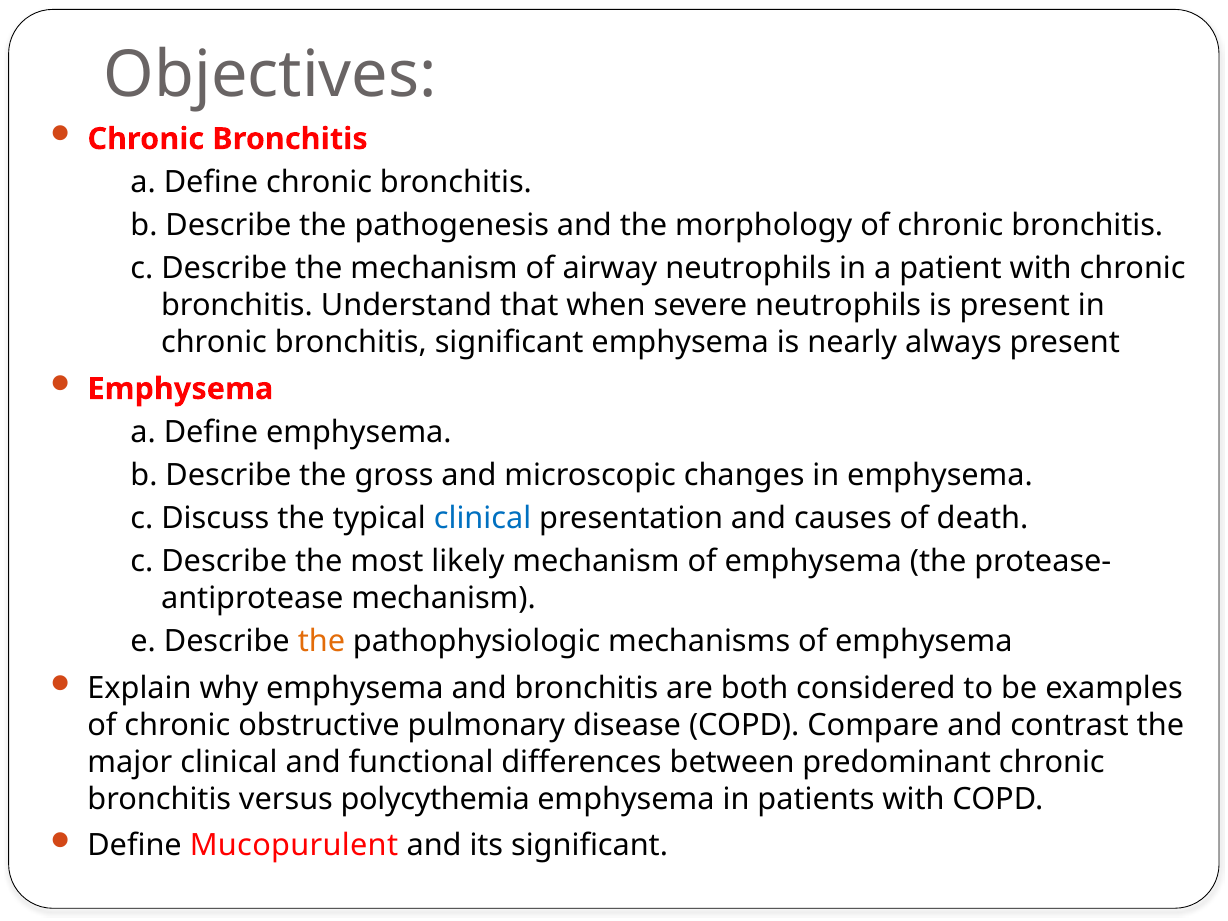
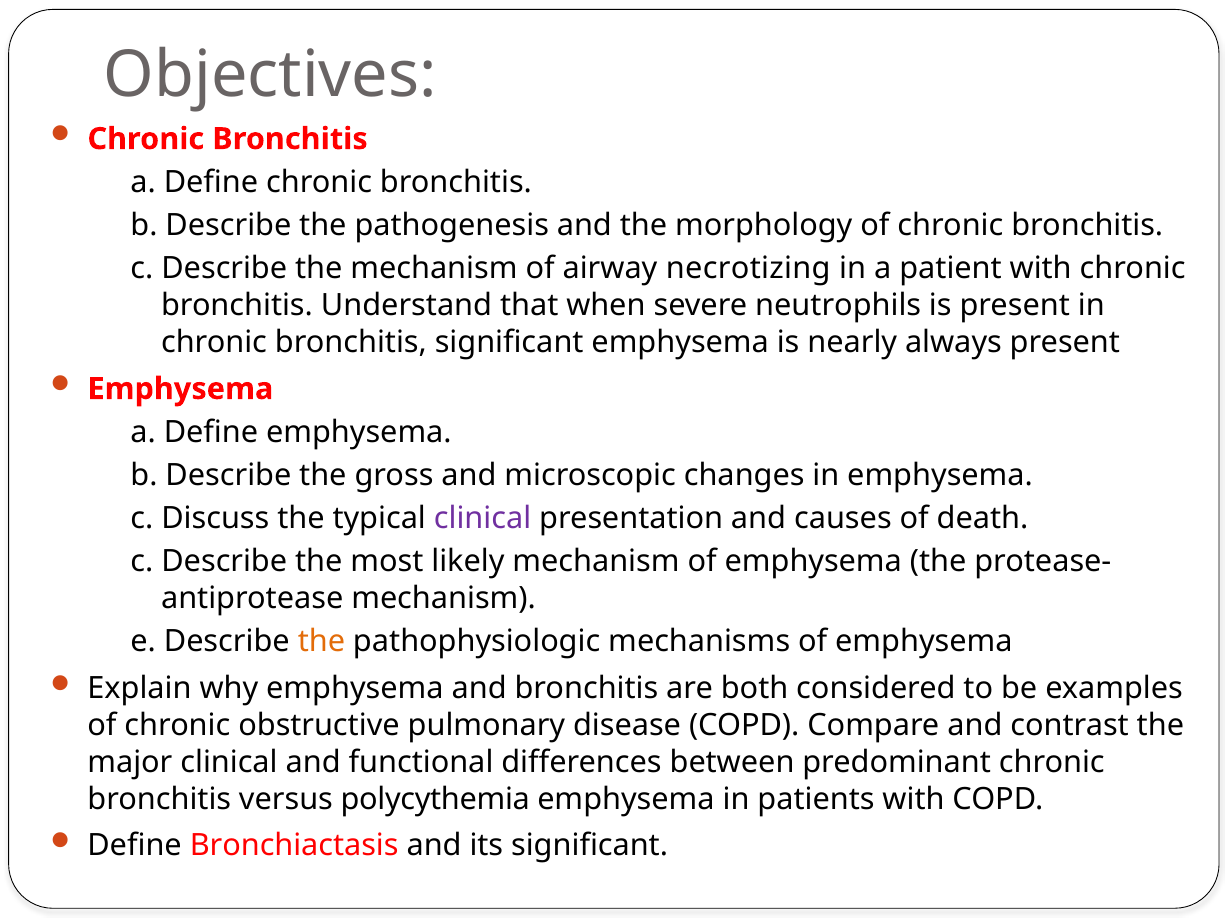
airway neutrophils: neutrophils -> necrotizing
clinical at (483, 518) colour: blue -> purple
Mucopurulent: Mucopurulent -> Bronchiactasis
